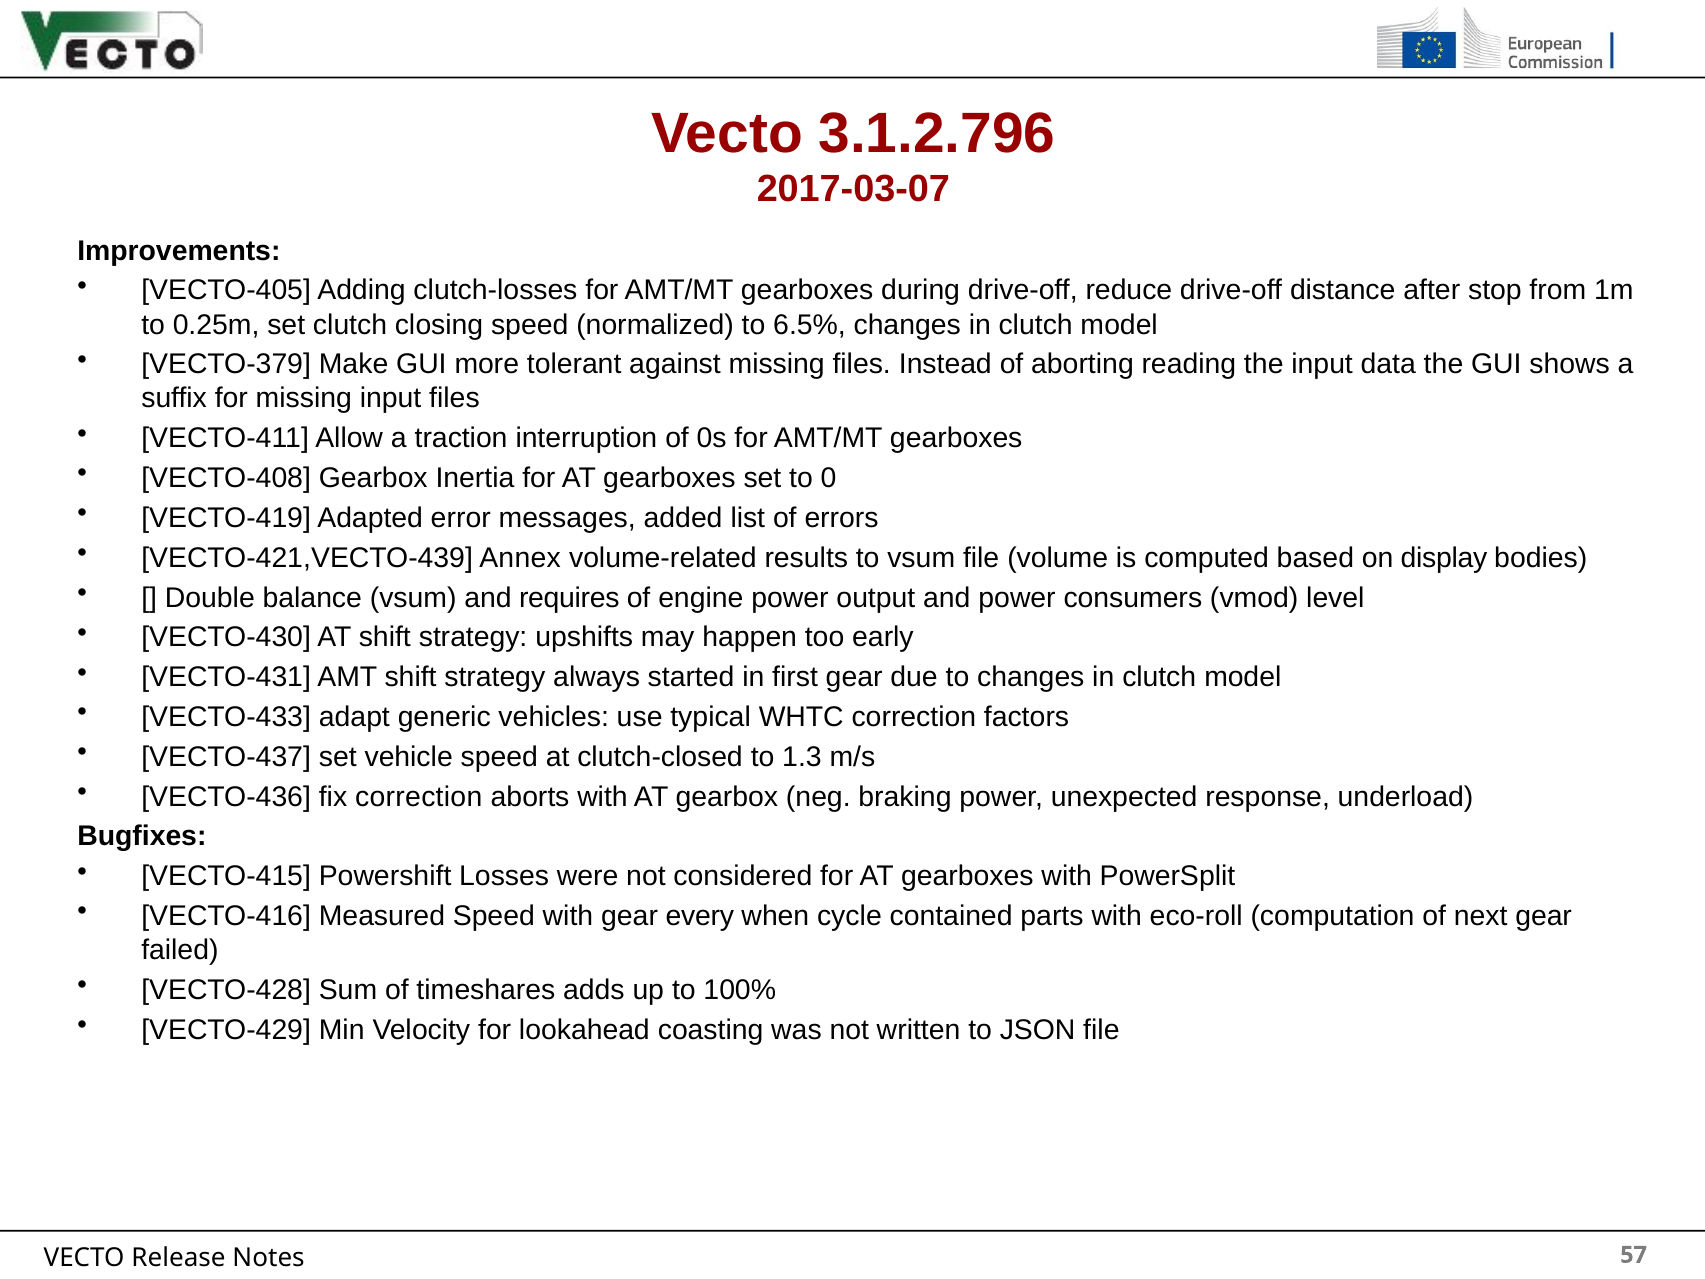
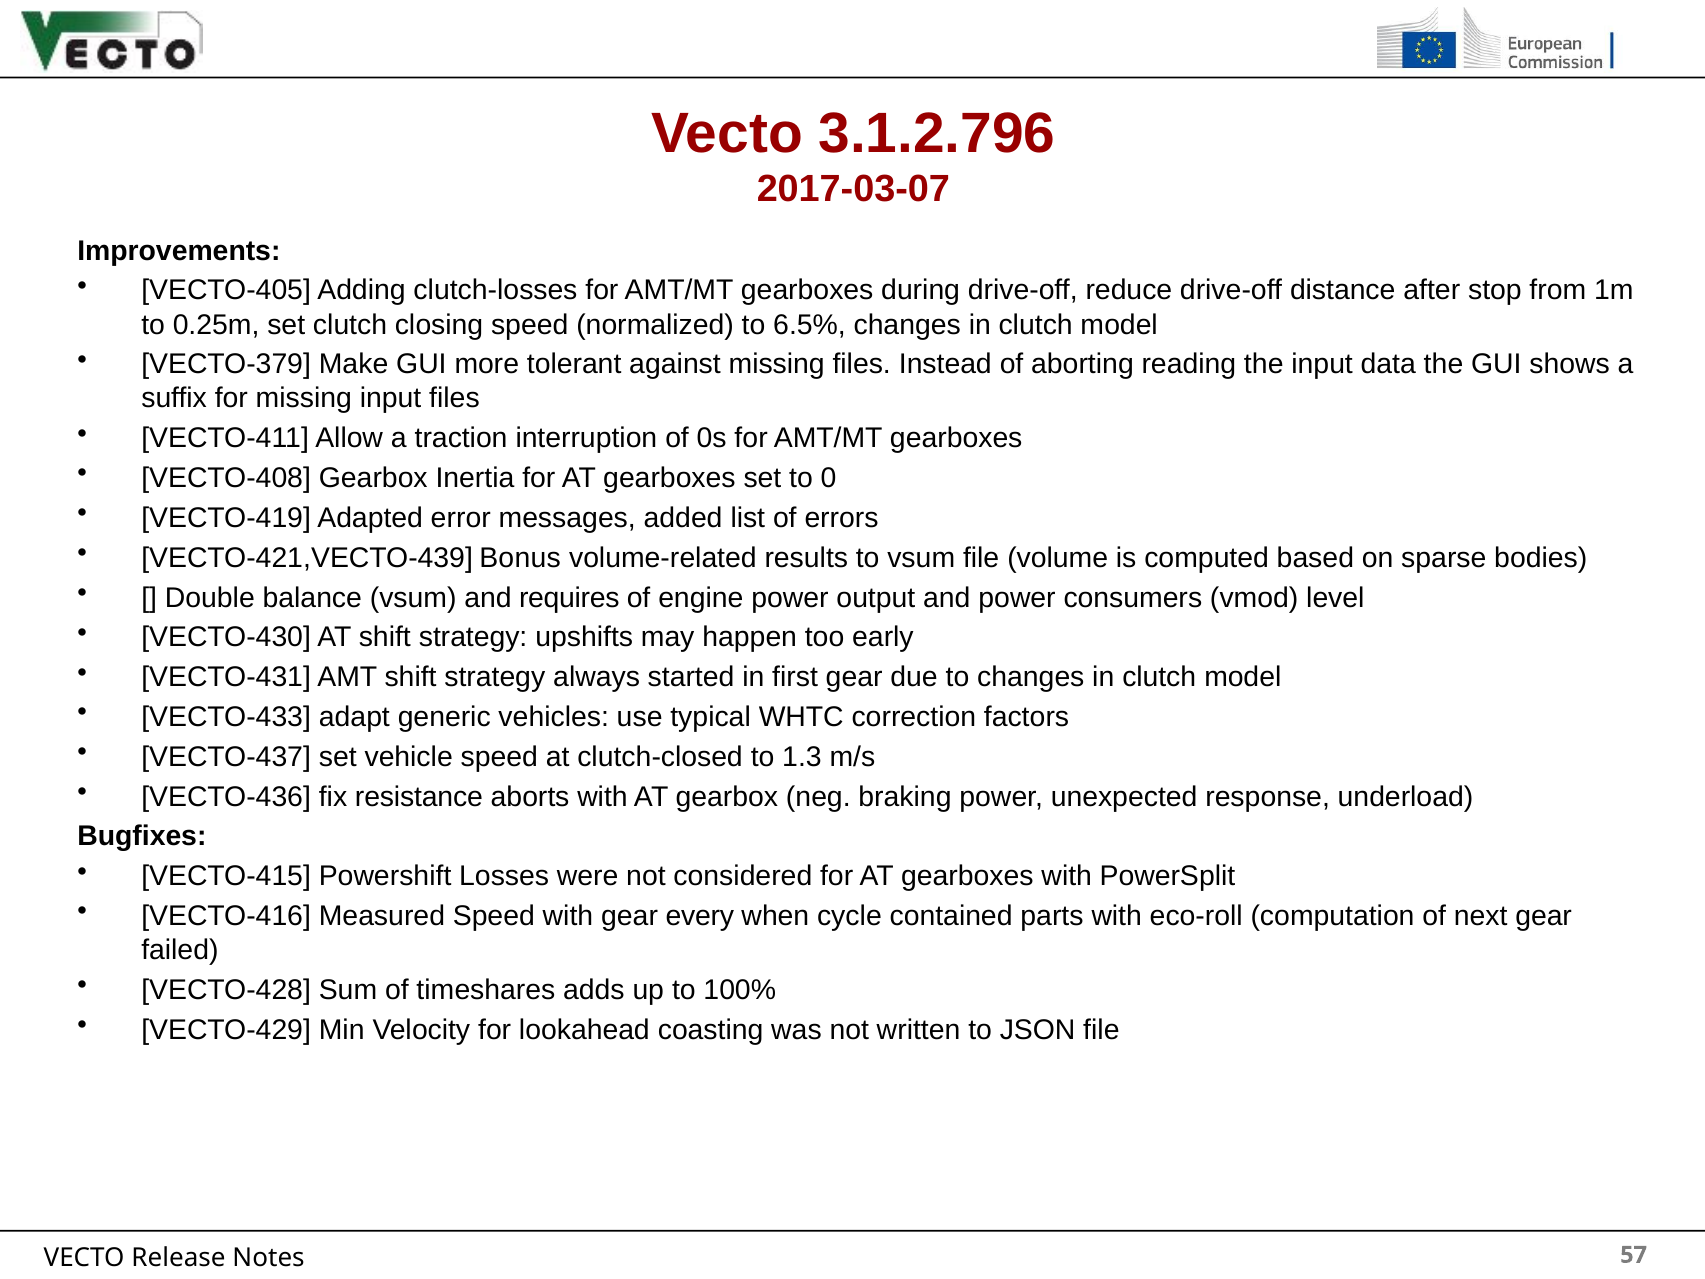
Annex: Annex -> Bonus
display: display -> sparse
fix correction: correction -> resistance
